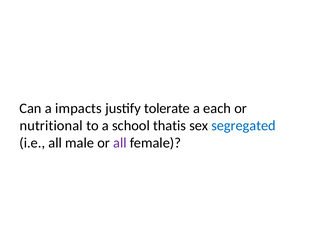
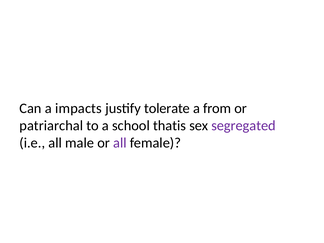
each: each -> from
nutritional: nutritional -> patriarchal
segregated colour: blue -> purple
